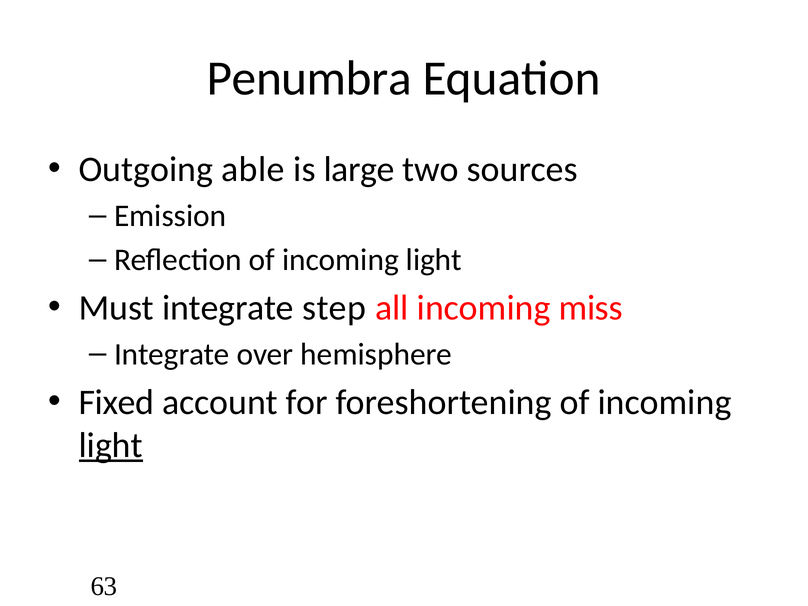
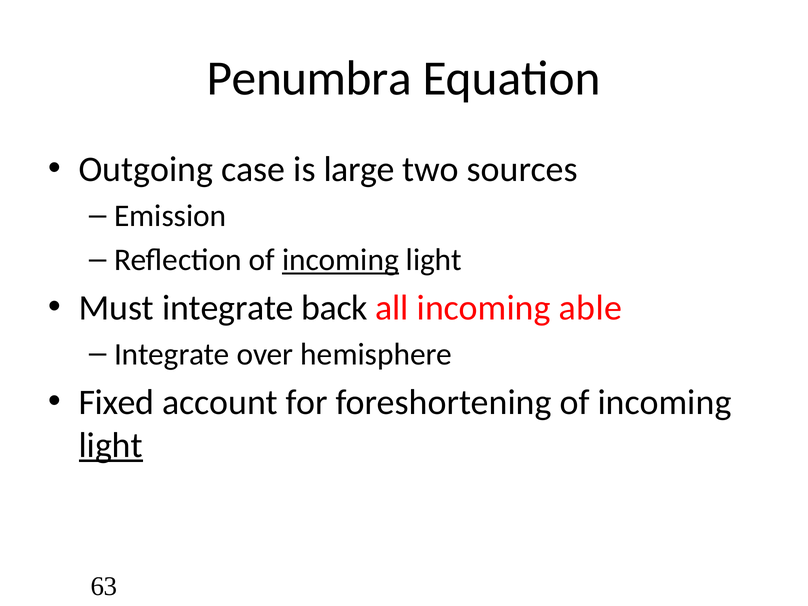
able: able -> case
incoming at (340, 260) underline: none -> present
step: step -> back
miss: miss -> able
